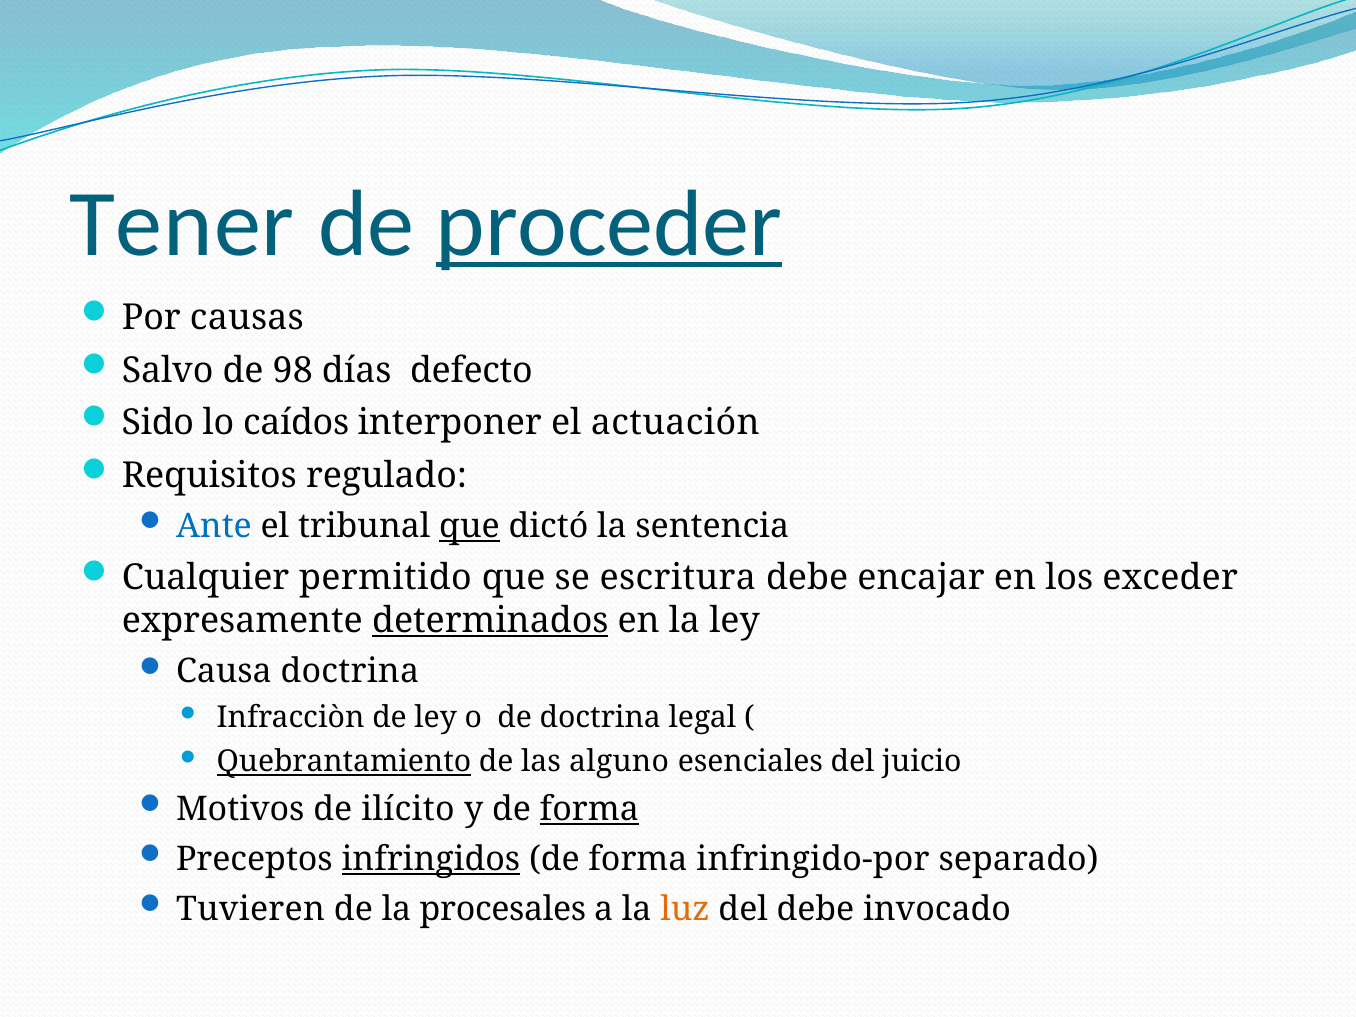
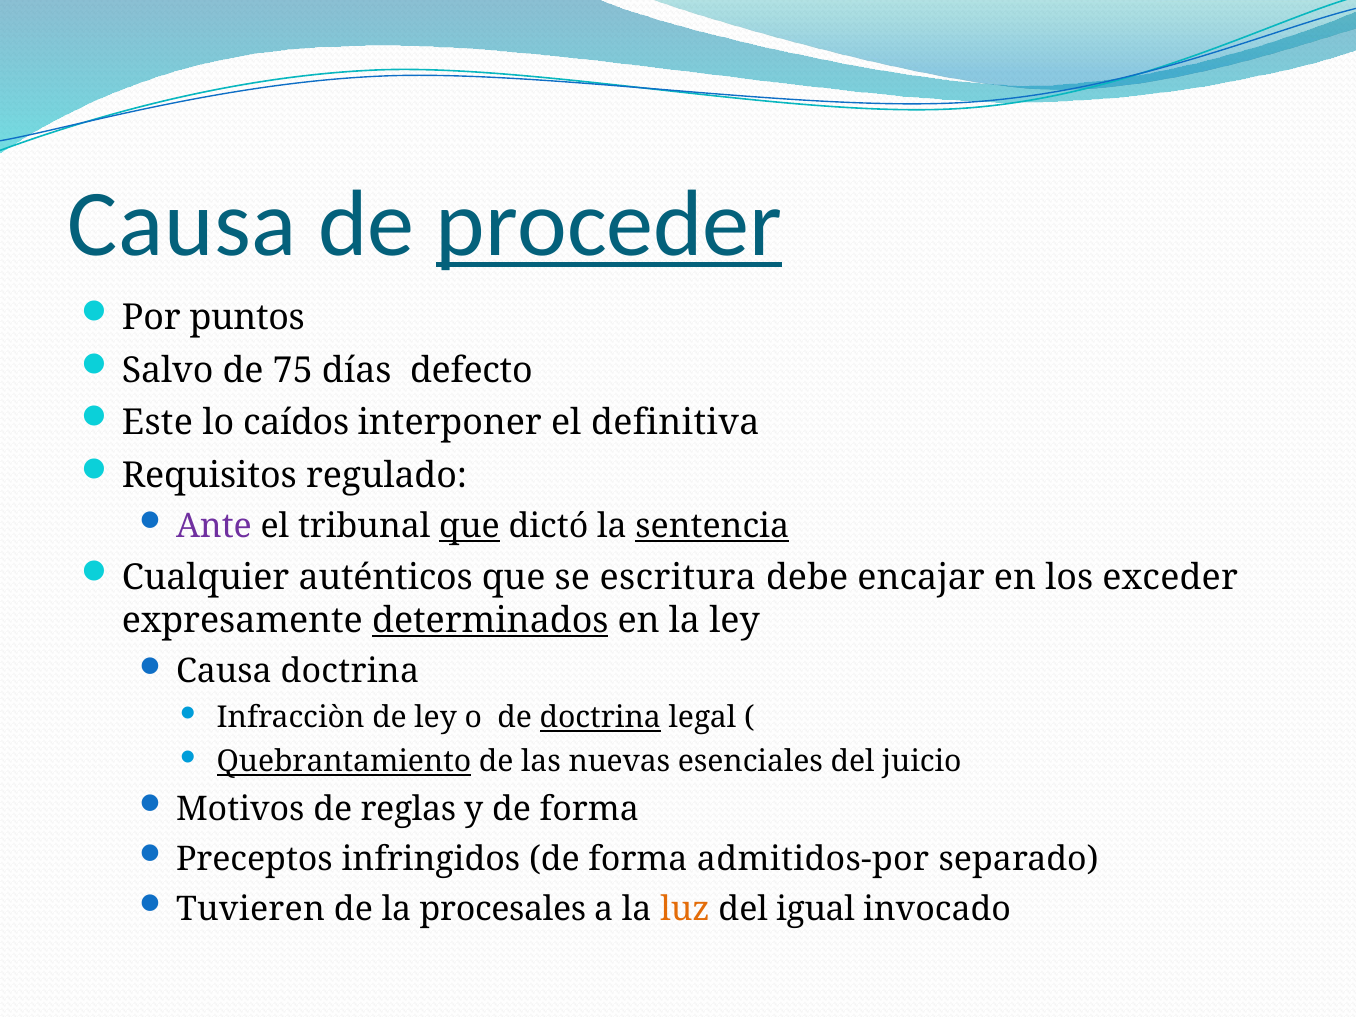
Tener at (182, 224): Tener -> Causa
causas: causas -> puntos
98: 98 -> 75
Sido: Sido -> Este
actuación: actuación -> definitiva
Ante colour: blue -> purple
sentencia underline: none -> present
permitido: permitido -> auténticos
doctrina at (600, 718) underline: none -> present
alguno: alguno -> nuevas
ilícito: ilícito -> reglas
forma at (589, 810) underline: present -> none
infringidos underline: present -> none
infringido-por: infringido-por -> admitidos-por
del debe: debe -> igual
